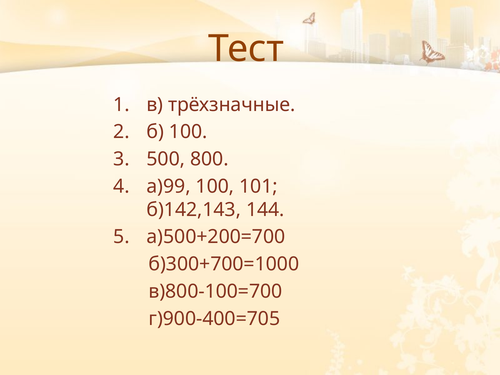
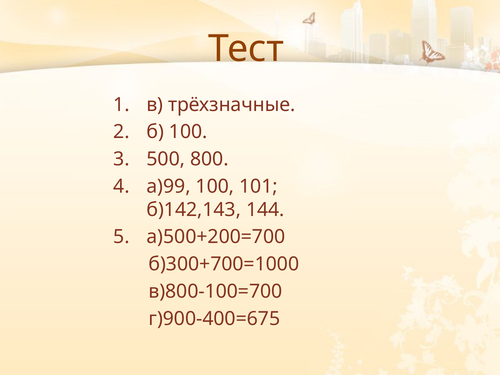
г)900-400=705: г)900-400=705 -> г)900-400=675
